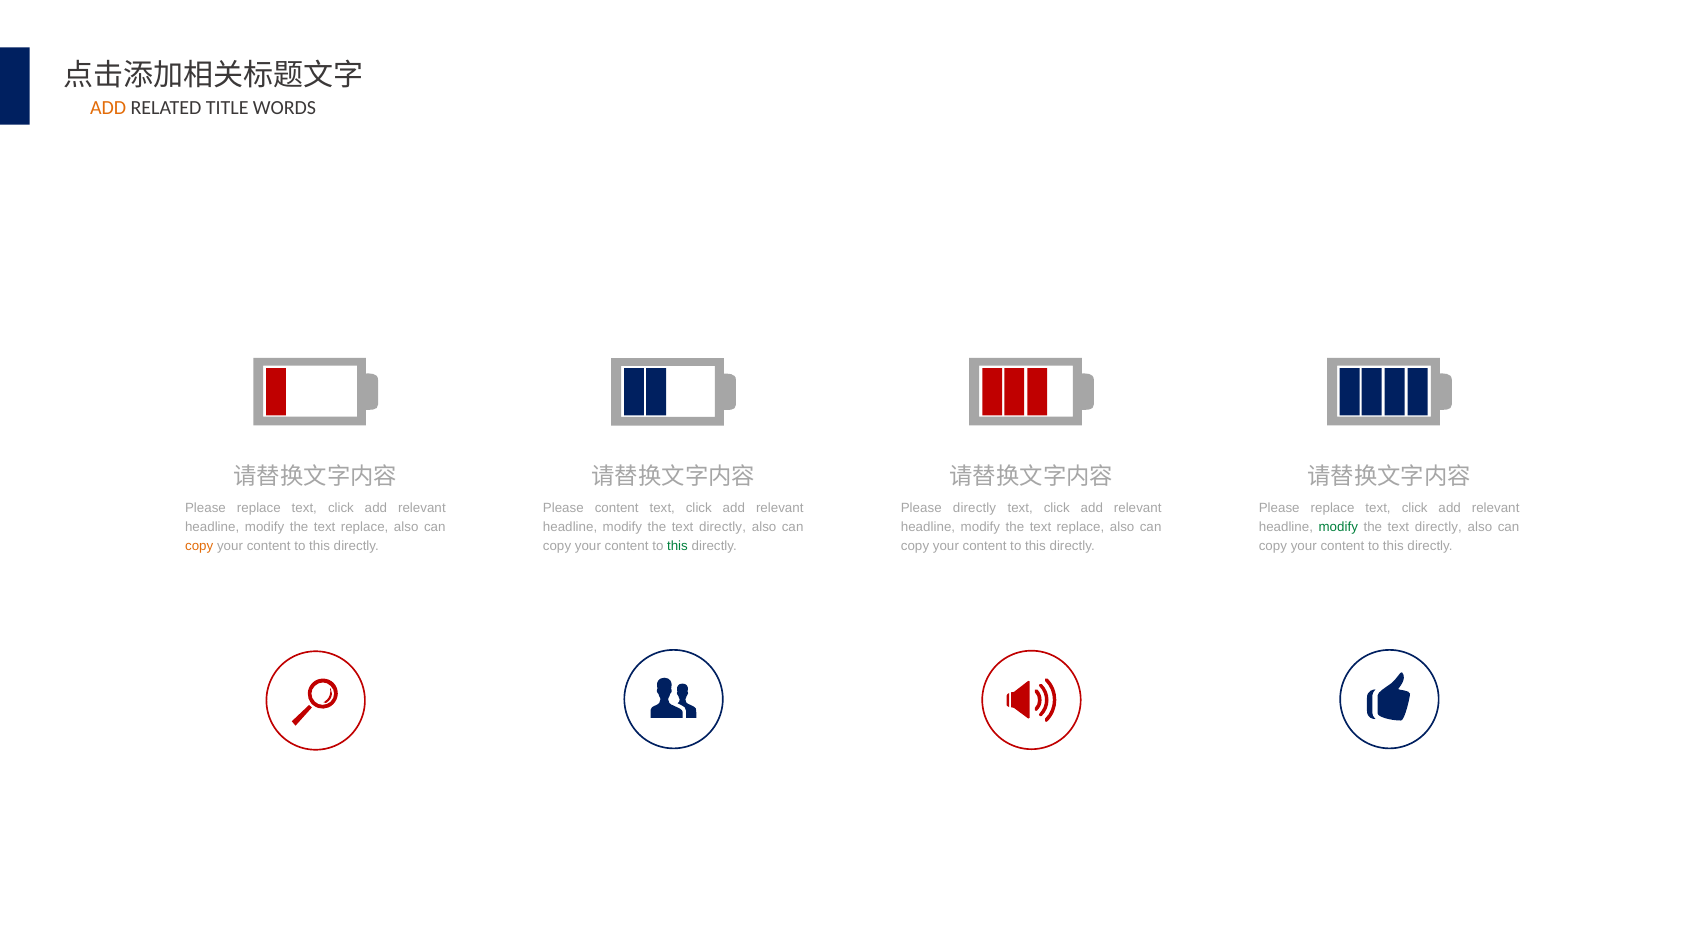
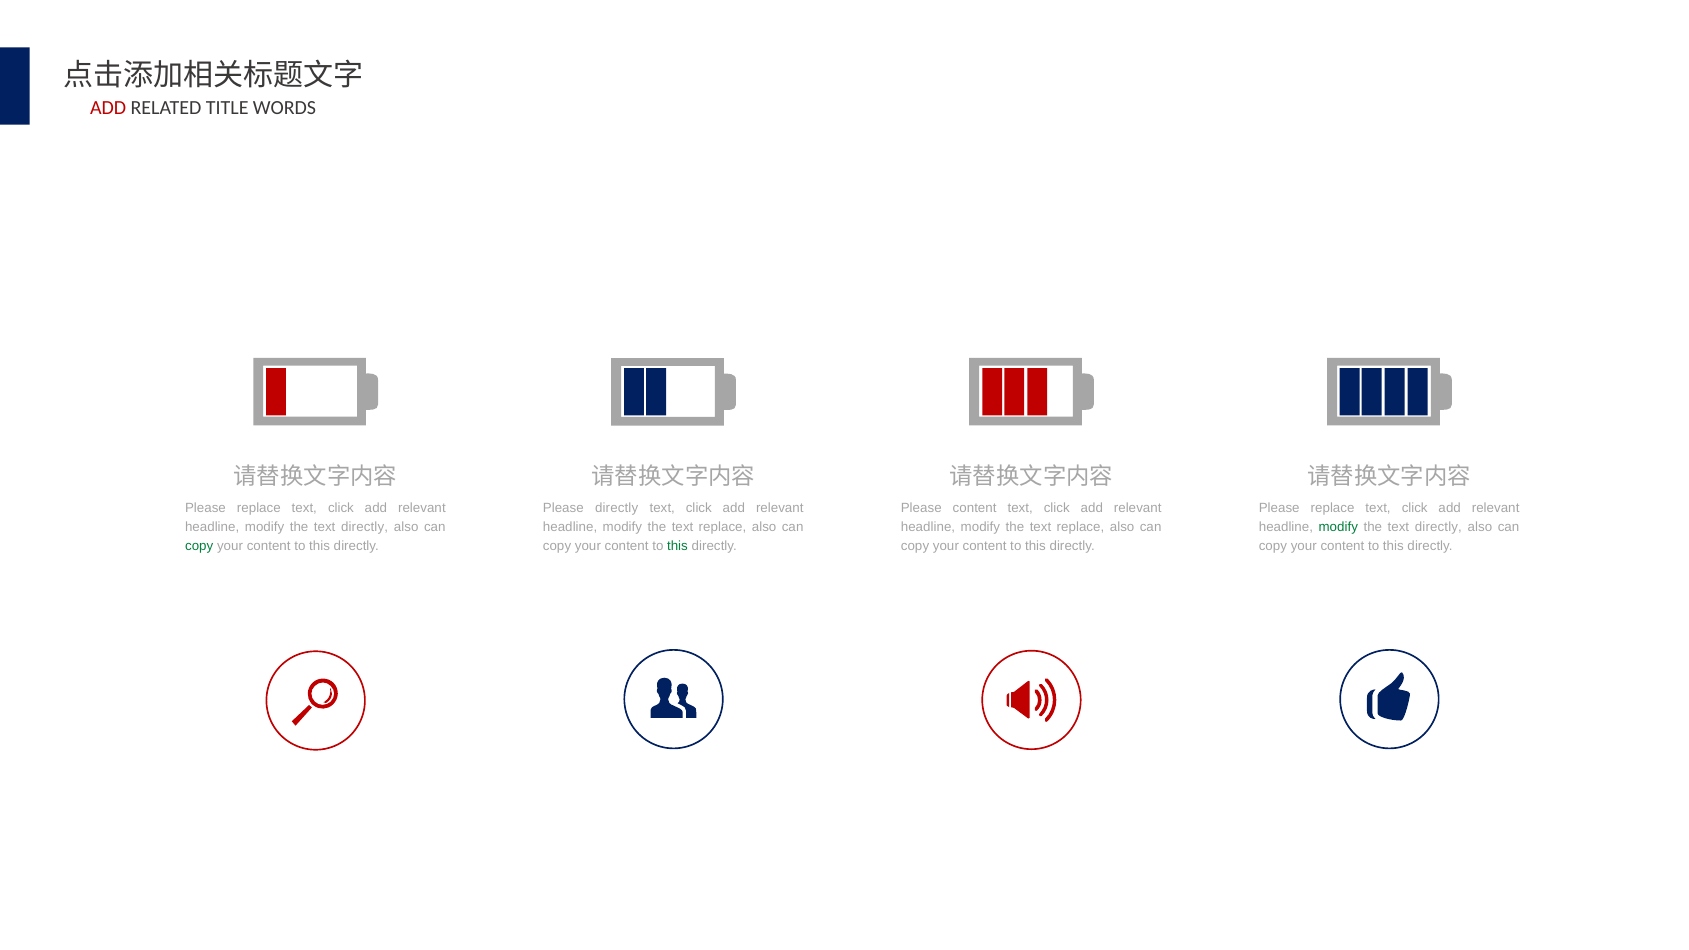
ADD at (108, 108) colour: orange -> red
Please content: content -> directly
Please directly: directly -> content
replace at (365, 527): replace -> directly
directly at (722, 527): directly -> replace
copy at (199, 546) colour: orange -> green
